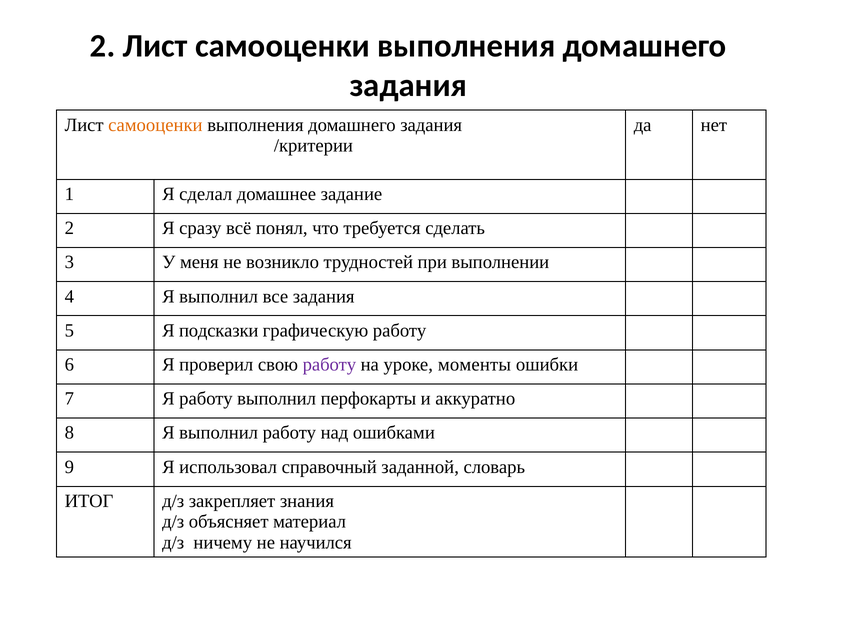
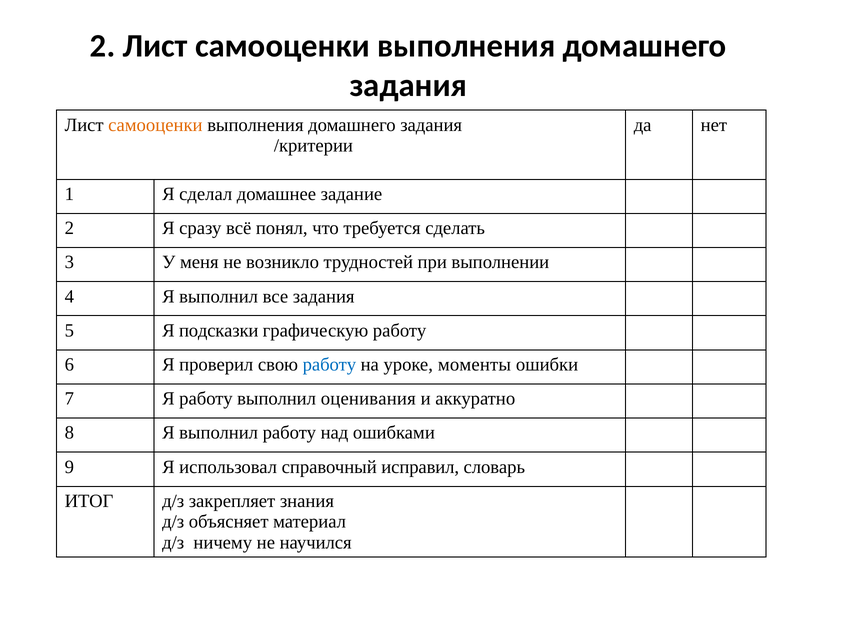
работу at (329, 364) colour: purple -> blue
перфокарты: перфокарты -> оценивания
заданной: заданной -> исправил
